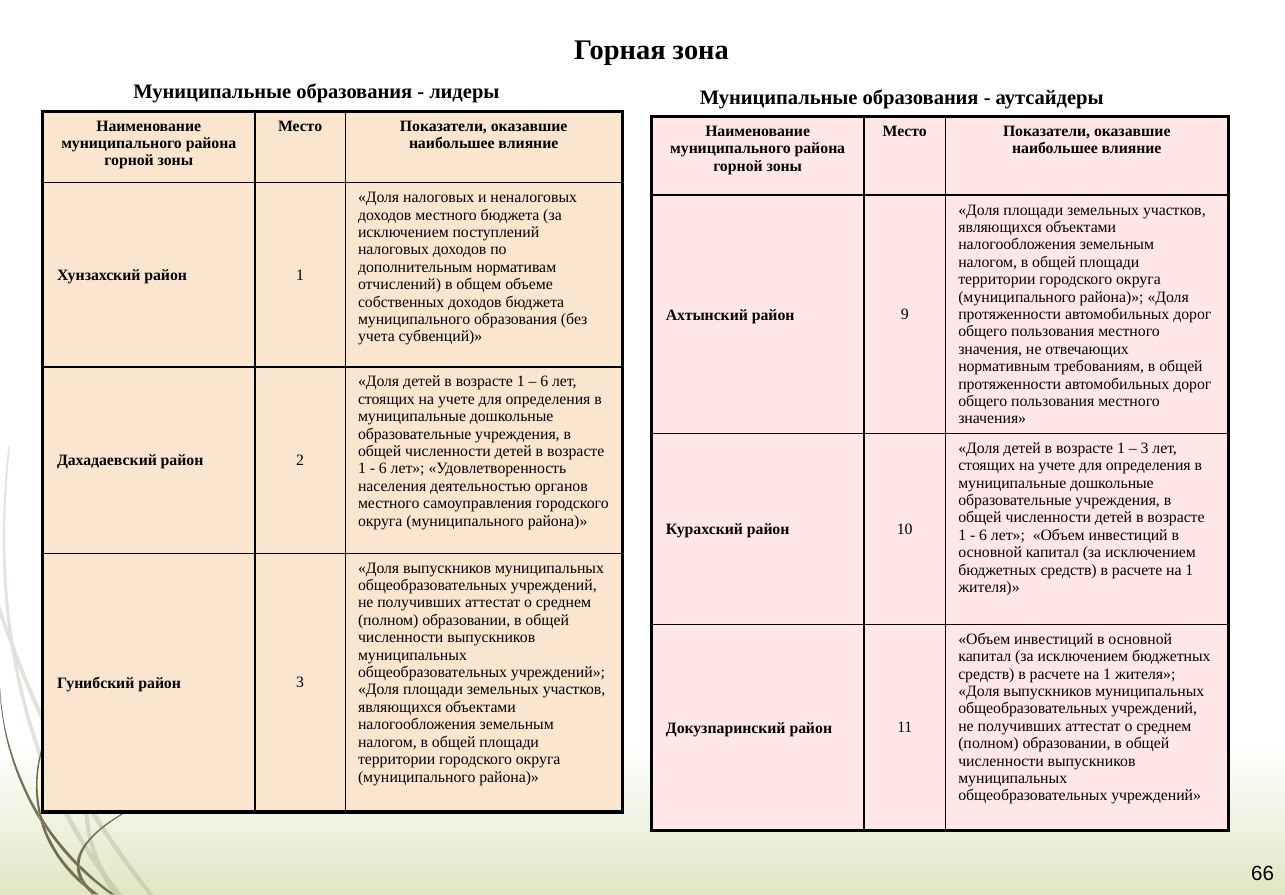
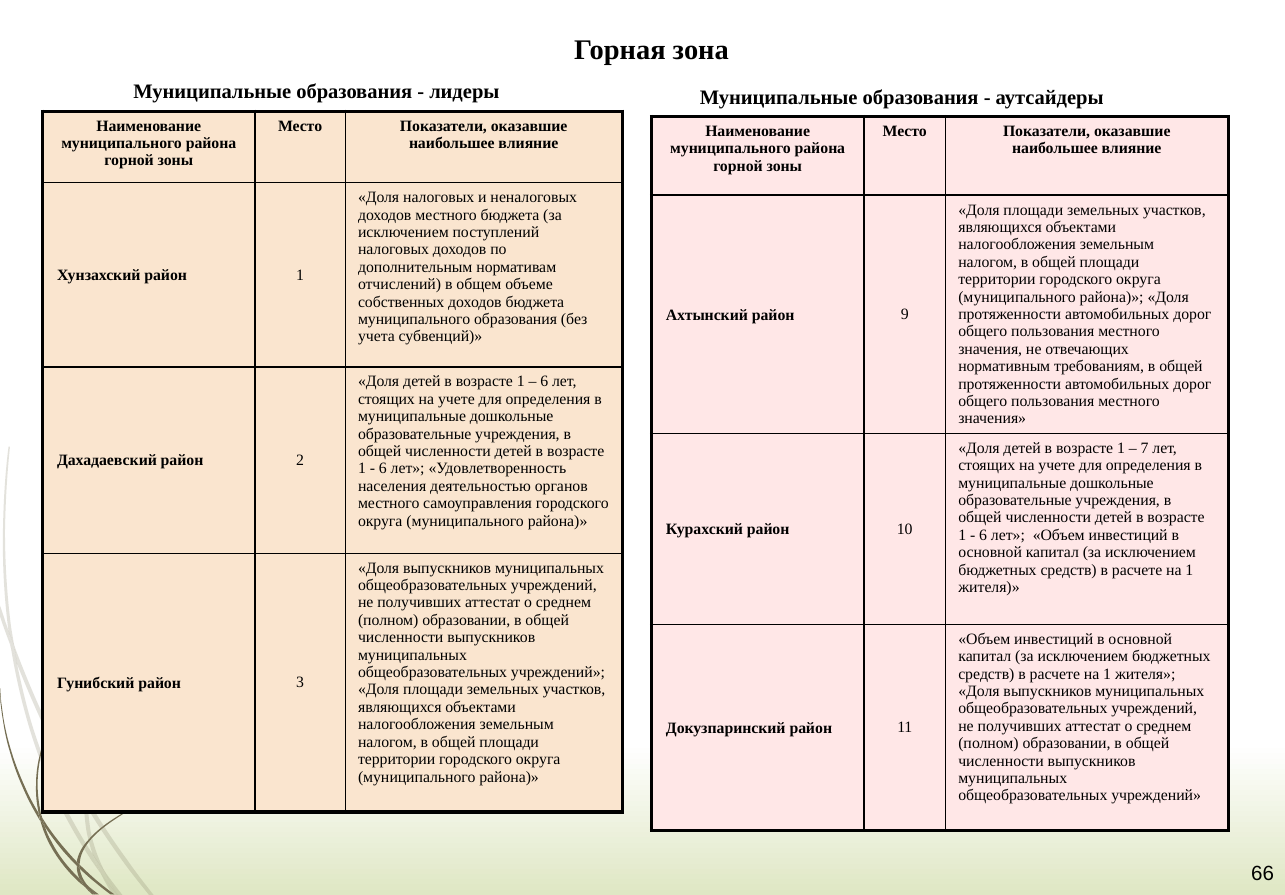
3 at (1145, 448): 3 -> 7
